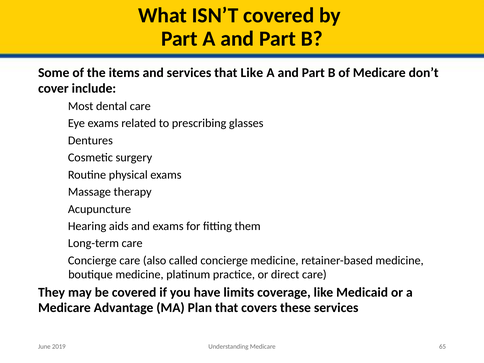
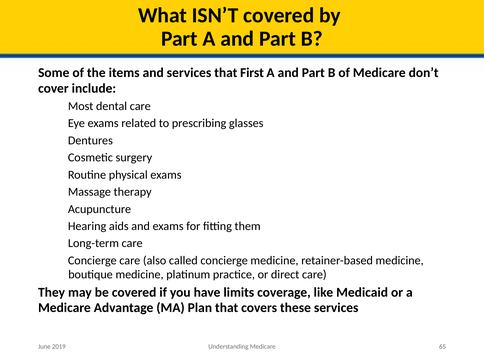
that Like: Like -> First
